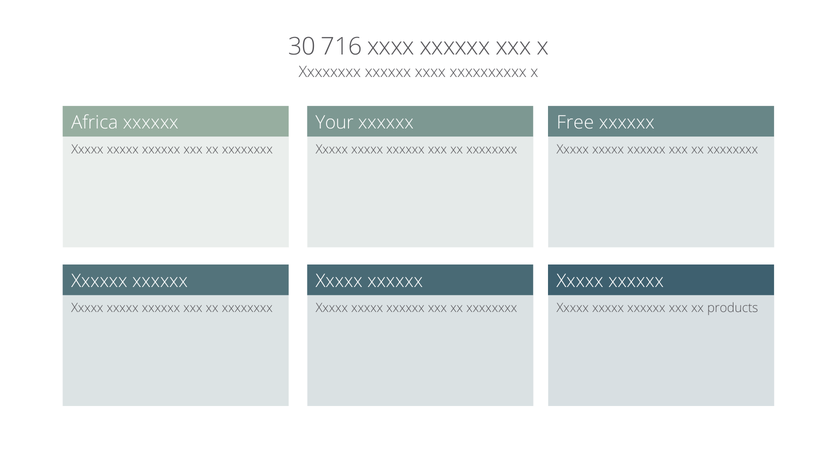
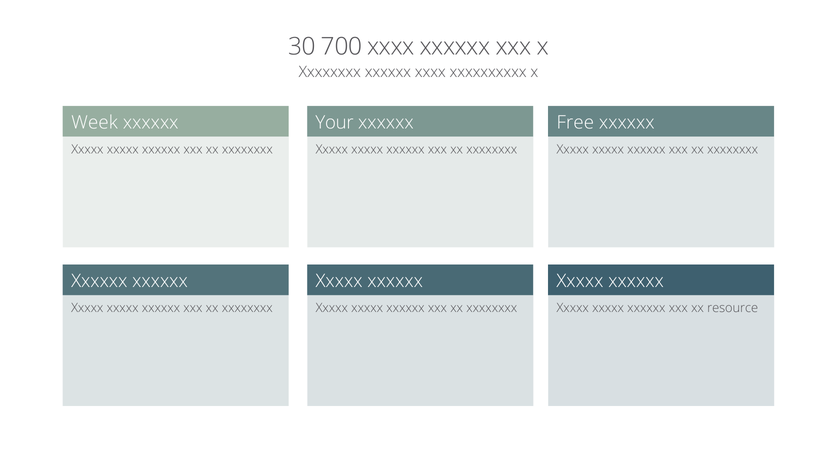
716: 716 -> 700
Africa: Africa -> Week
products: products -> resource
